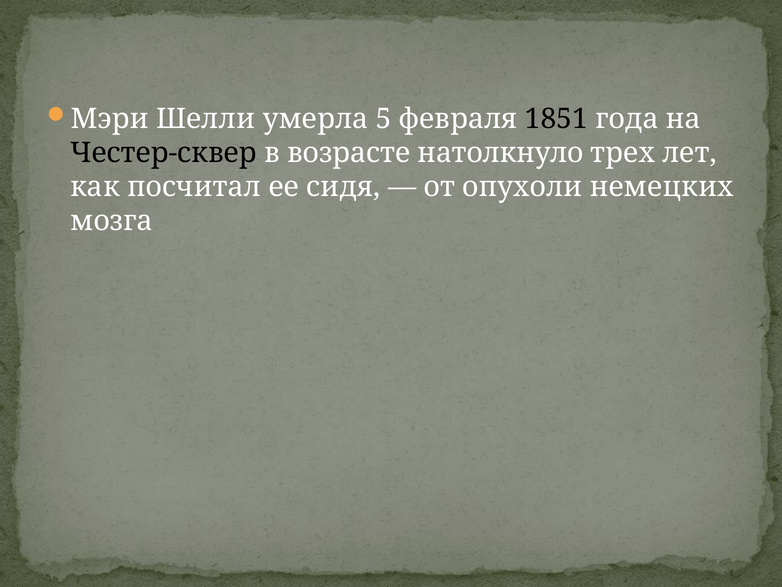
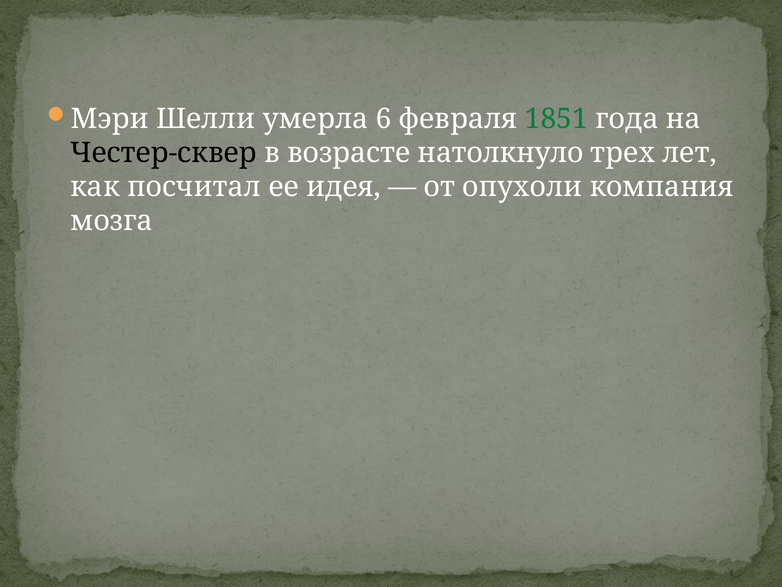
5: 5 -> 6
1851 colour: black -> green
сидя: сидя -> идея
немецких: немецких -> компания
